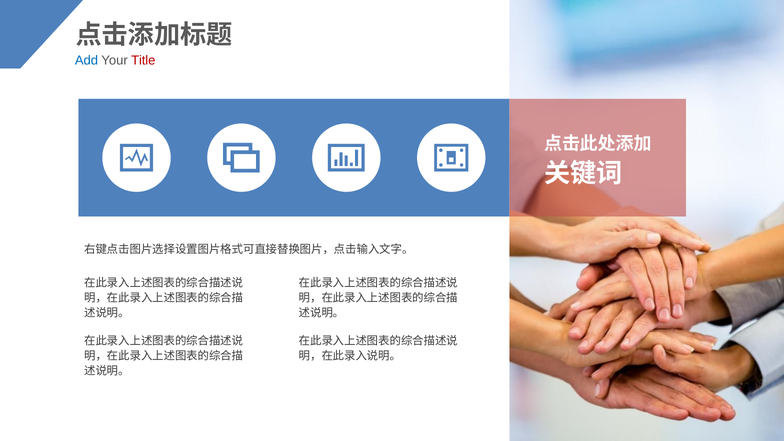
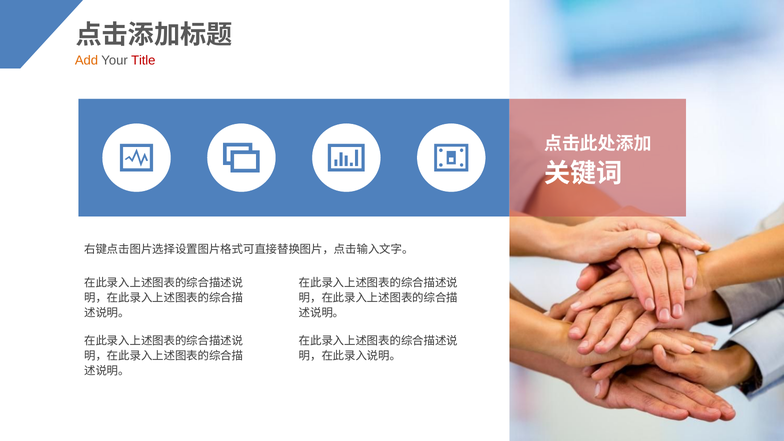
Add colour: blue -> orange
